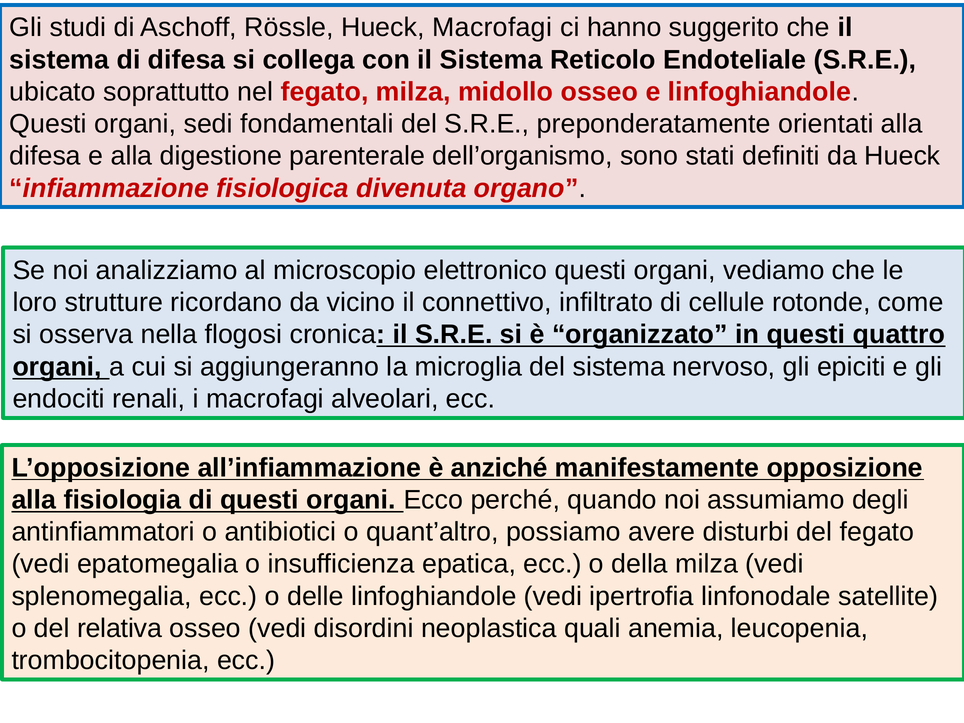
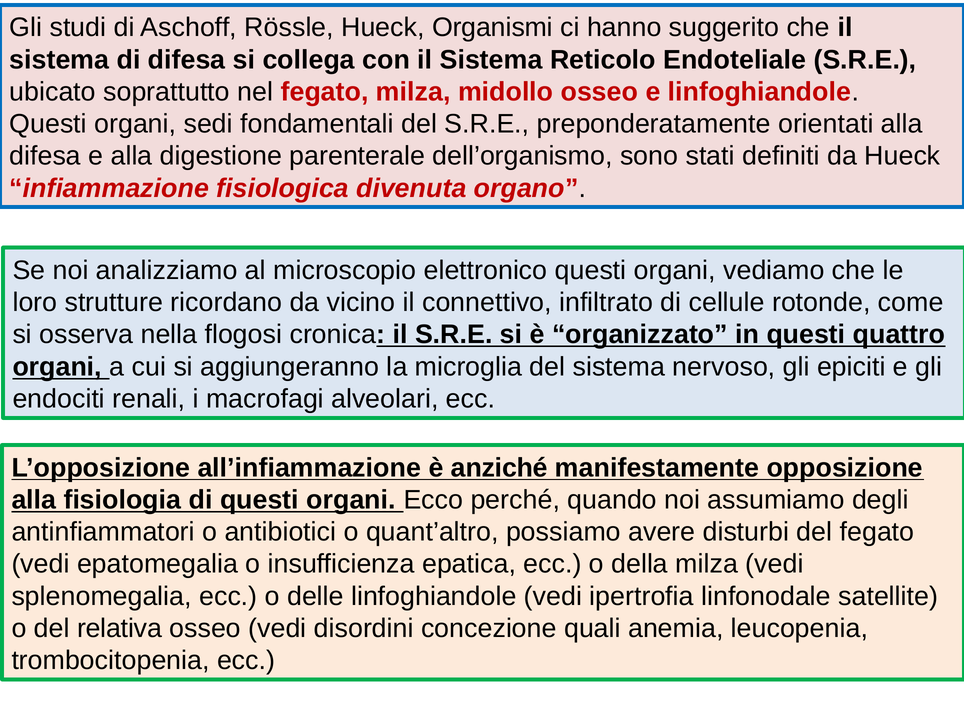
Hueck Macrofagi: Macrofagi -> Organismi
neoplastica: neoplastica -> concezione
